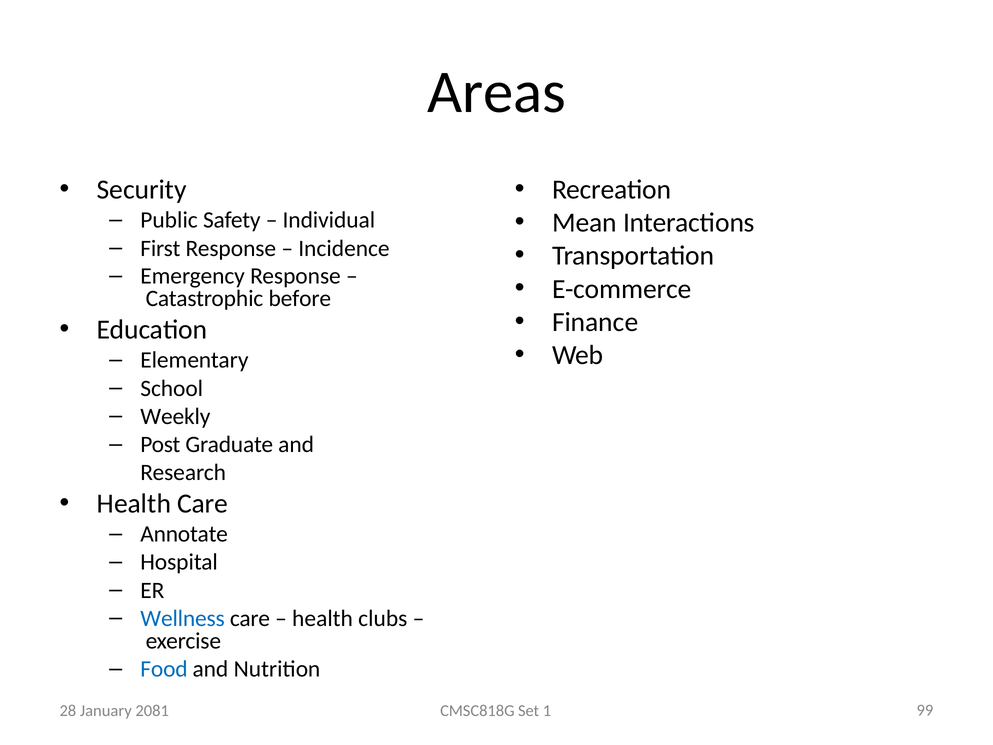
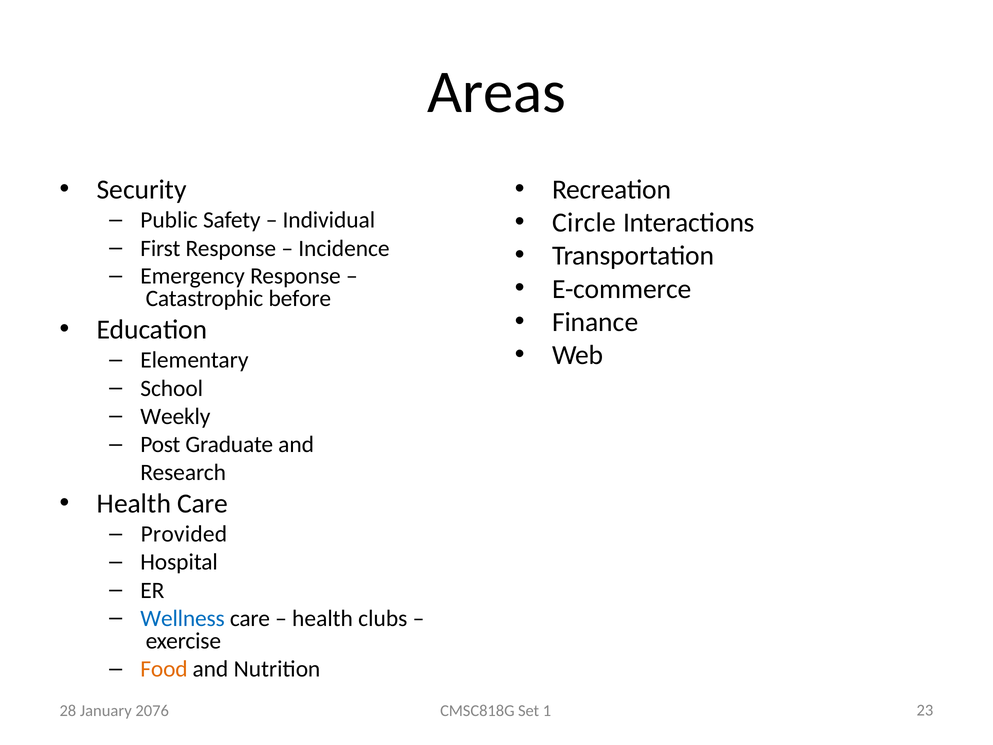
Mean: Mean -> Circle
Annotate: Annotate -> Provided
Food colour: blue -> orange
2081: 2081 -> 2076
99: 99 -> 23
